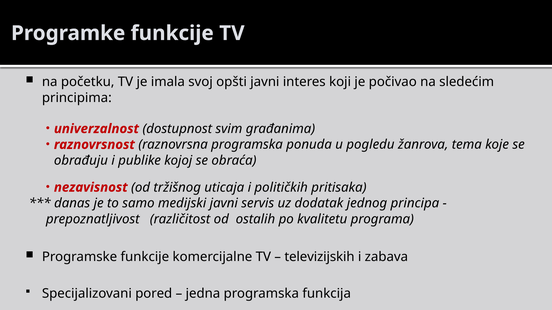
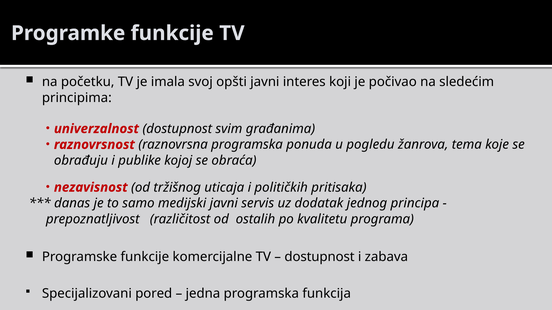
televizijskih at (320, 257): televizijskih -> dostupnost
